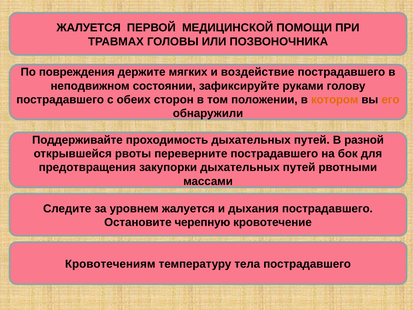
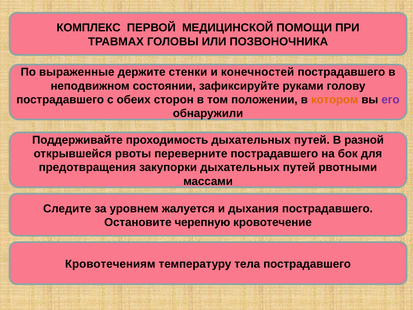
ЖАЛУЕТСЯ at (89, 28): ЖАЛУЕТСЯ -> КОМПЛЕКС
повреждения: повреждения -> выраженные
мягких: мягких -> стенки
воздействие: воздействие -> конечностей
его colour: orange -> purple
